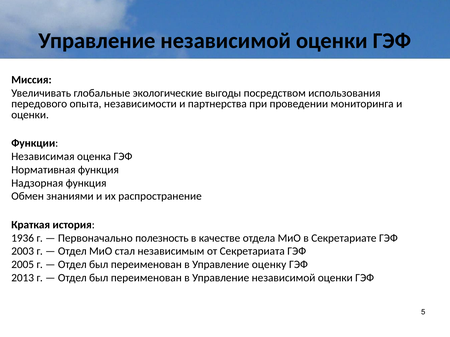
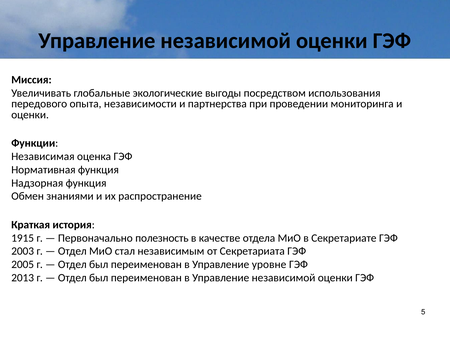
1936: 1936 -> 1915
оценку: оценку -> уровне
